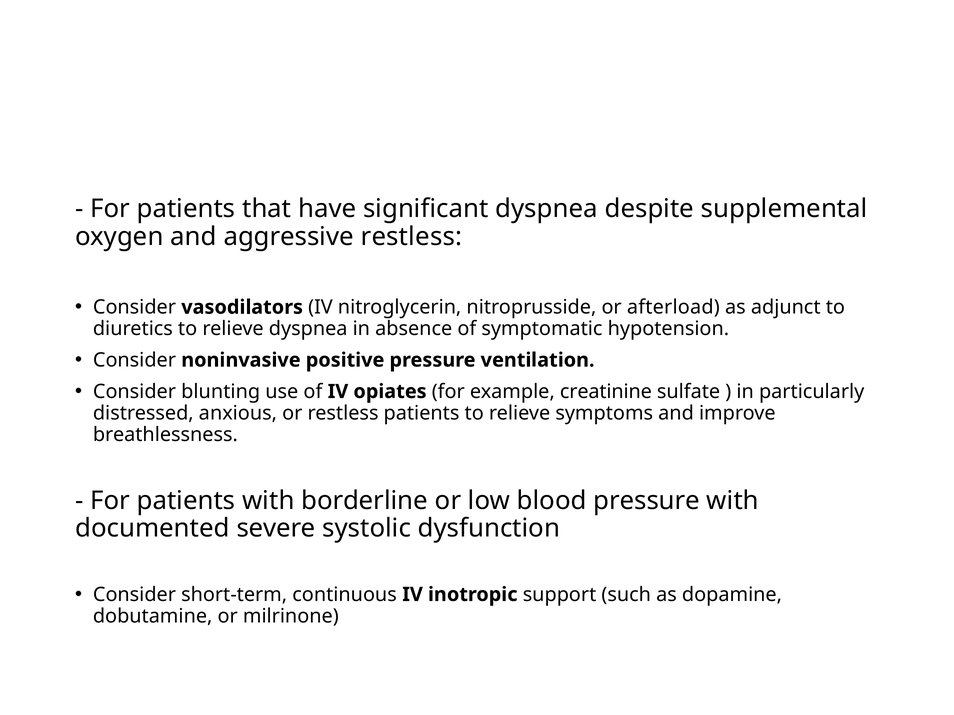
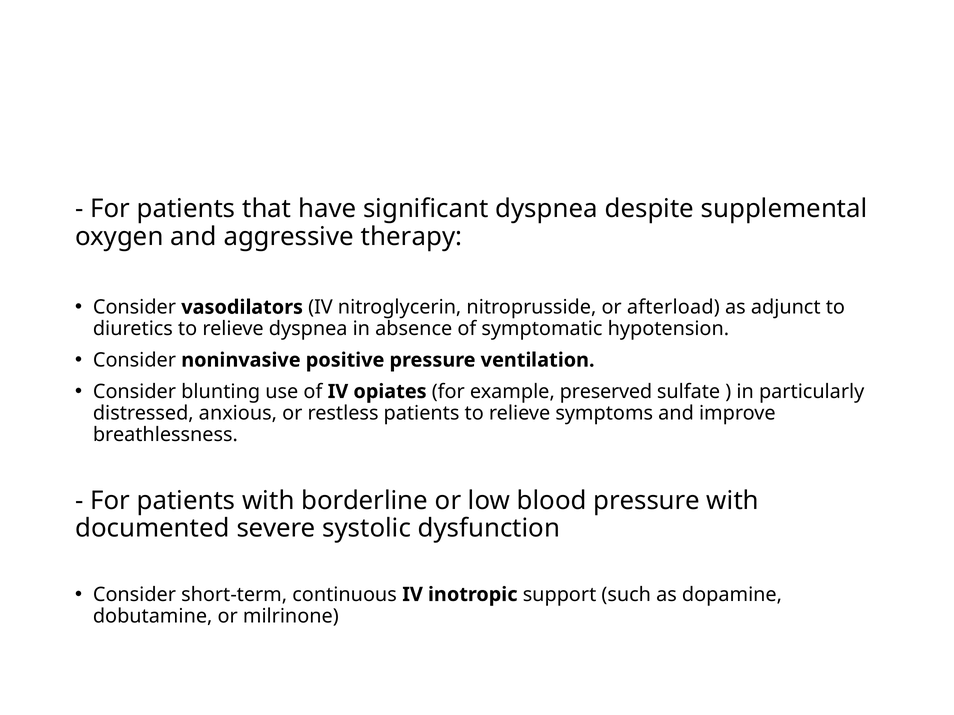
aggressive restless: restless -> therapy
creatinine: creatinine -> preserved
